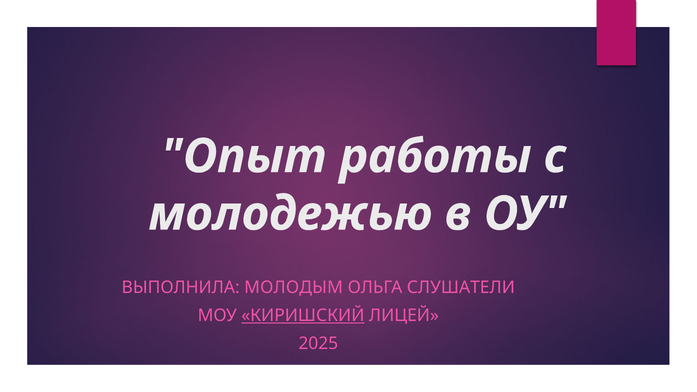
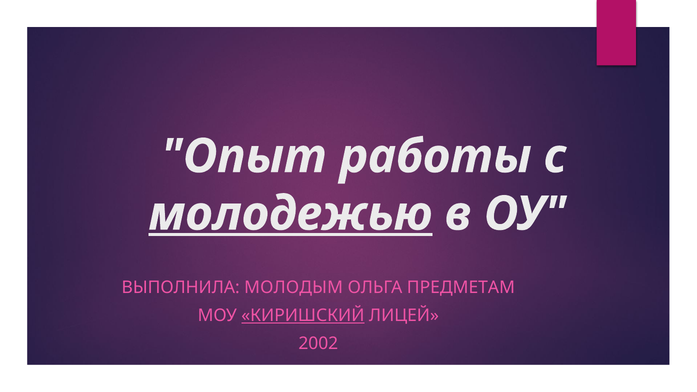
молодежью underline: none -> present
СЛУШАТЕЛИ: СЛУШАТЕЛИ -> ПРЕДМЕТАМ
2025: 2025 -> 2002
